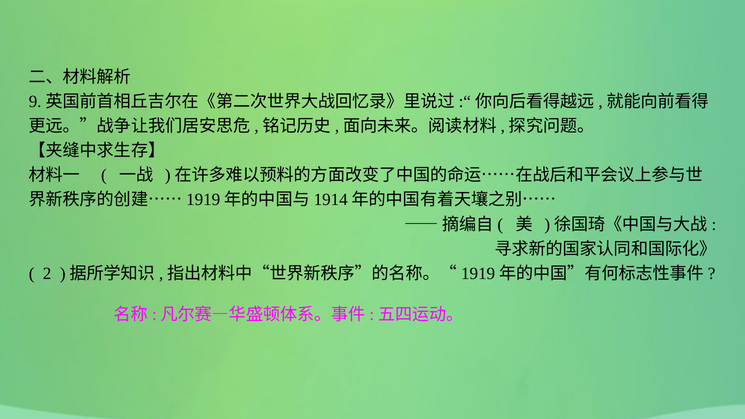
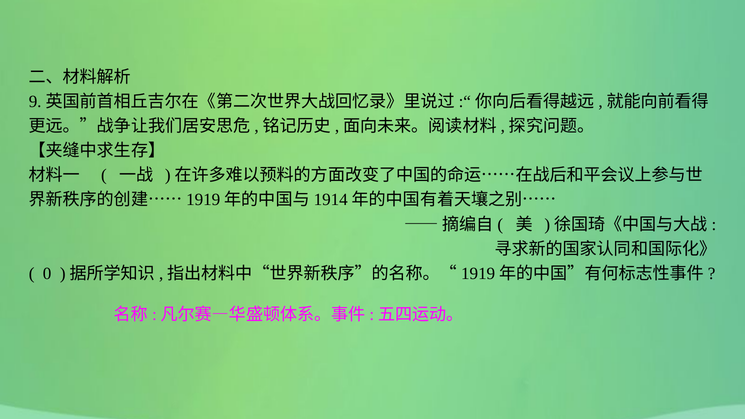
2: 2 -> 0
